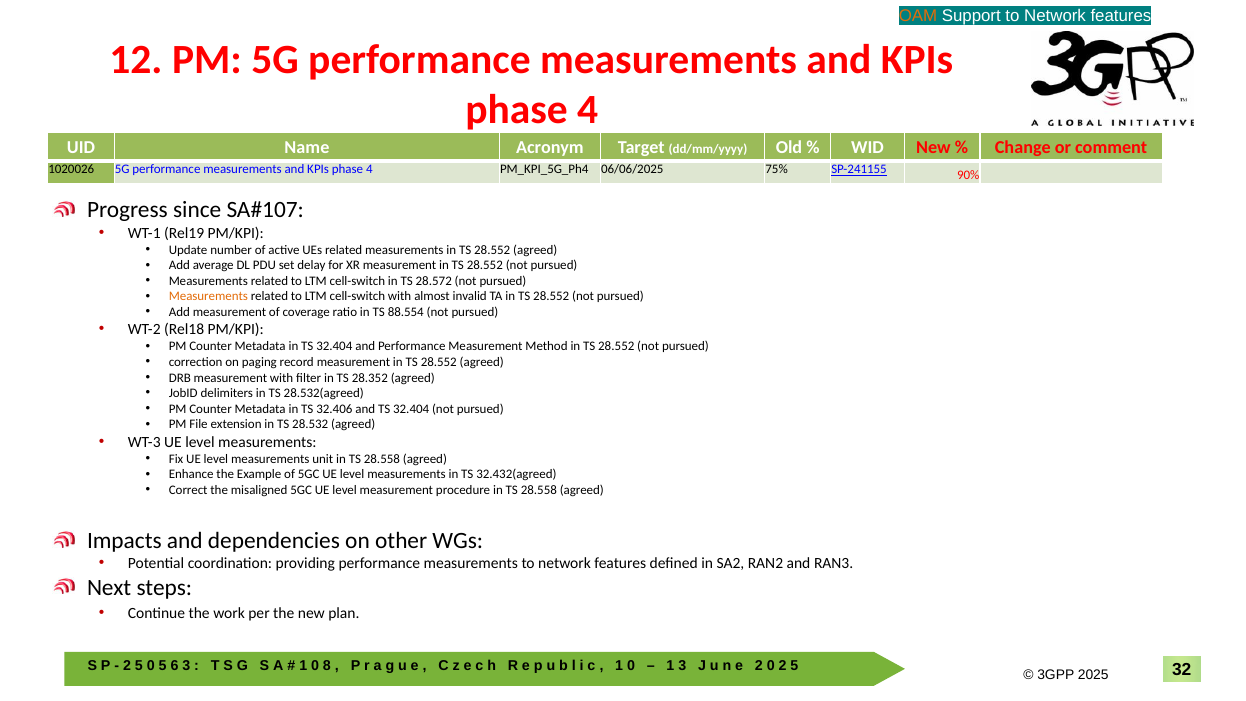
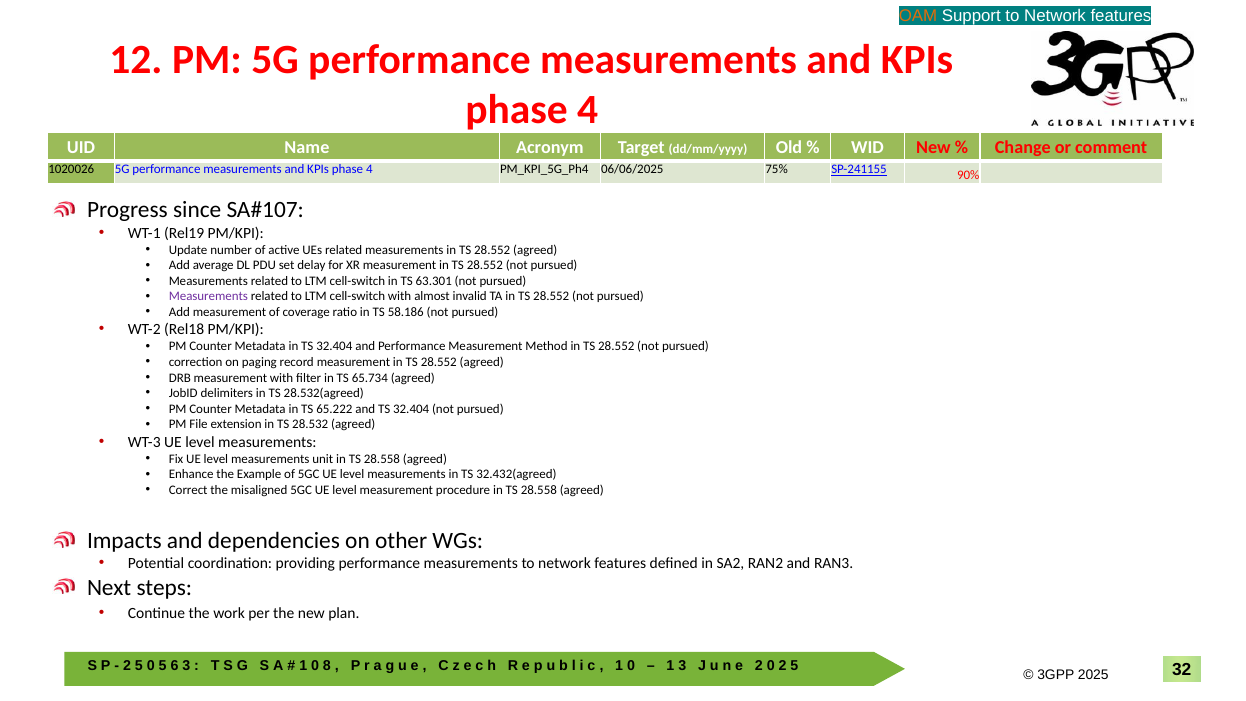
28.572: 28.572 -> 63.301
Measurements at (208, 297) colour: orange -> purple
88.554: 88.554 -> 58.186
28.352: 28.352 -> 65.734
32.406: 32.406 -> 65.222
